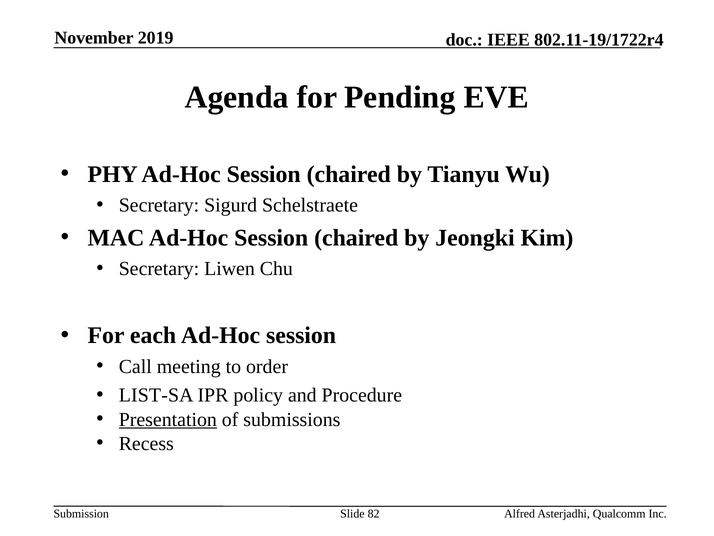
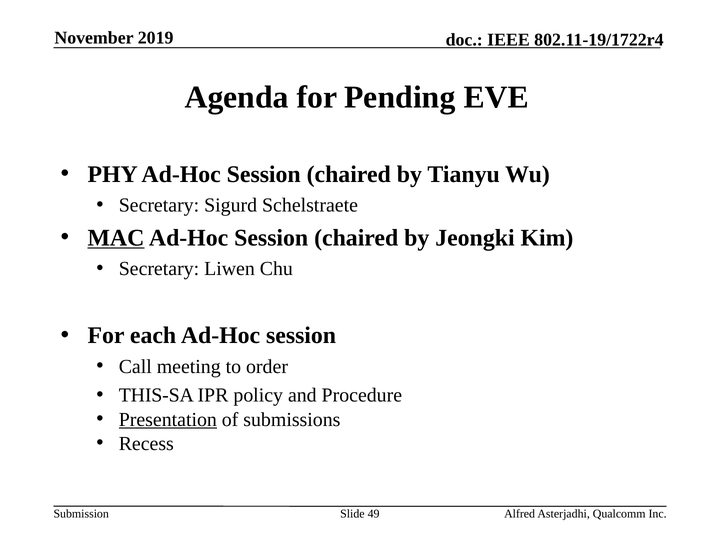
MAC underline: none -> present
LIST-SA: LIST-SA -> THIS-SA
82: 82 -> 49
